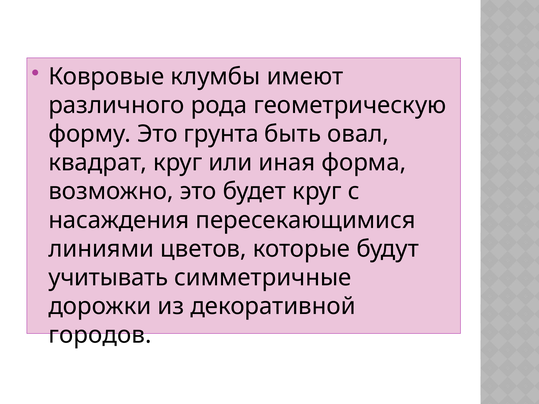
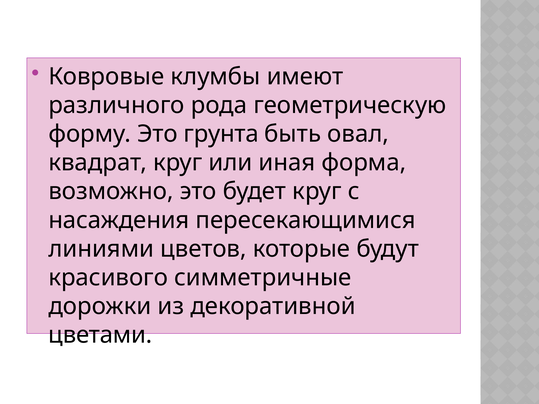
учитывать: учитывать -> красивого
городов: городов -> цветами
